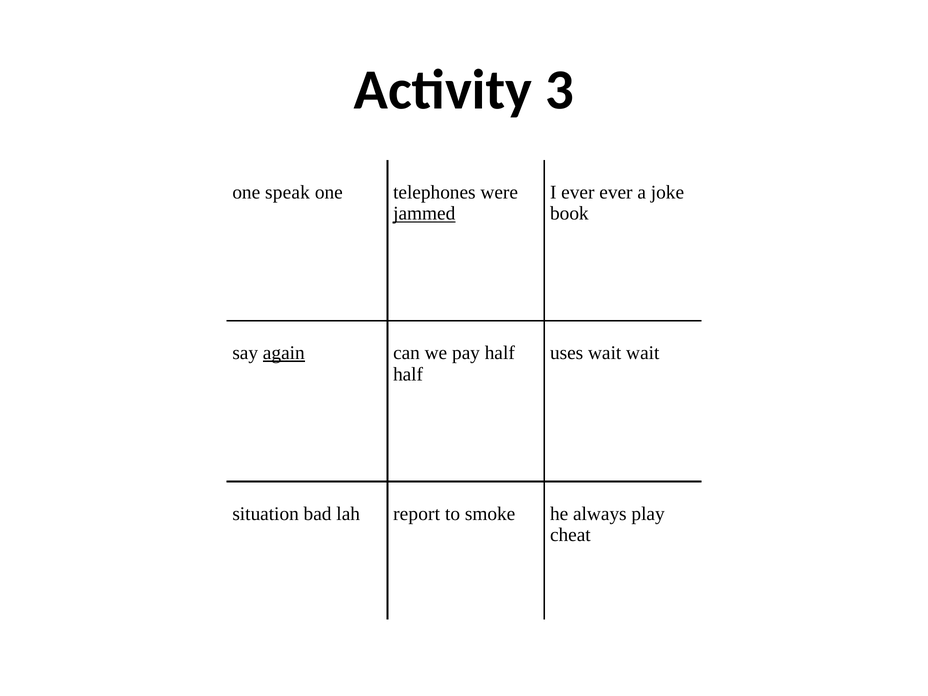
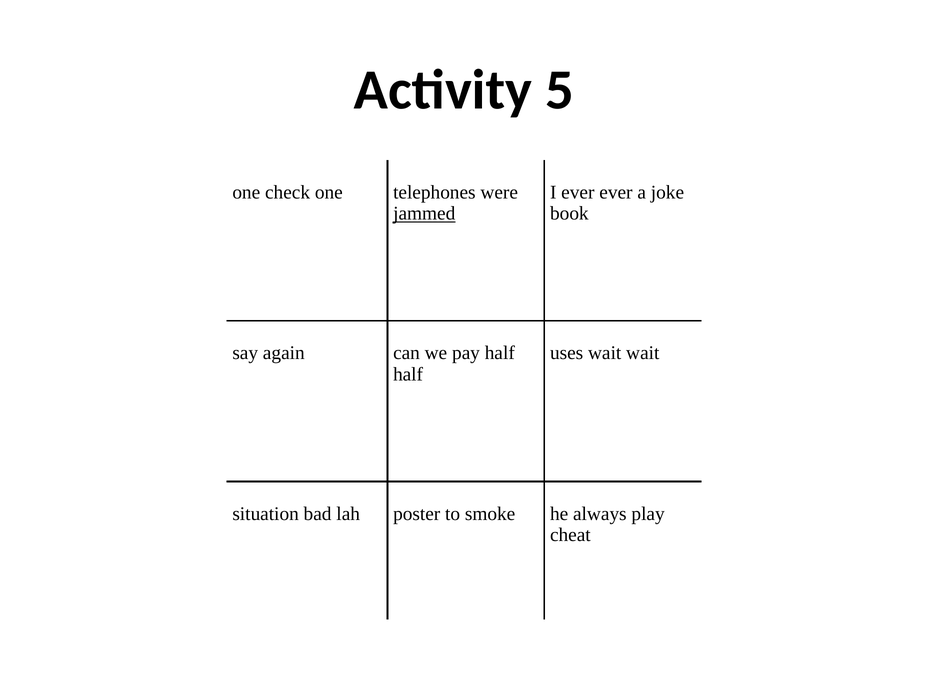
3: 3 -> 5
speak: speak -> check
again underline: present -> none
report: report -> poster
